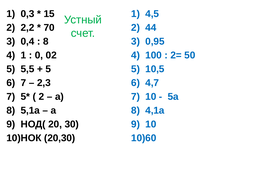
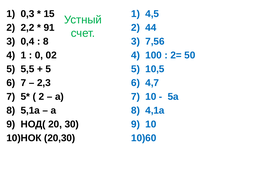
70: 70 -> 91
0,95: 0,95 -> 7,56
